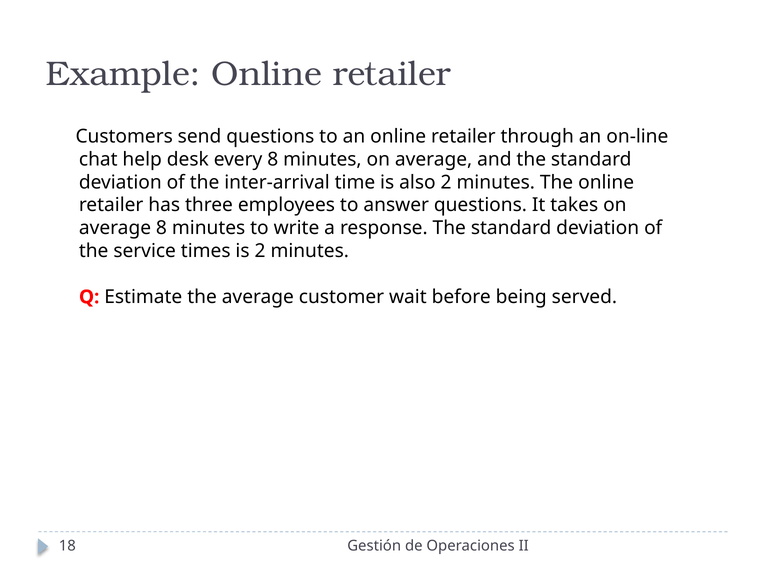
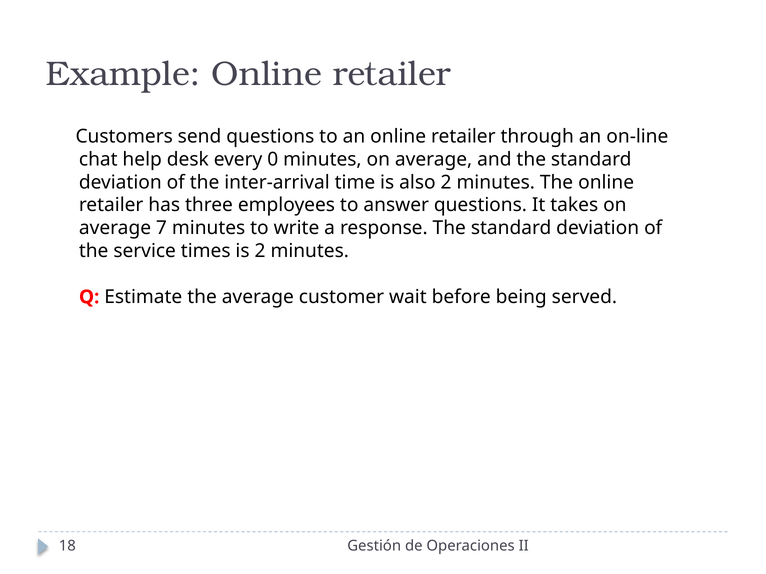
every 8: 8 -> 0
average 8: 8 -> 7
